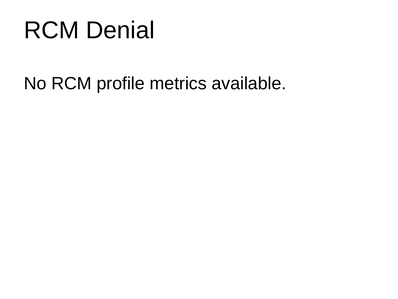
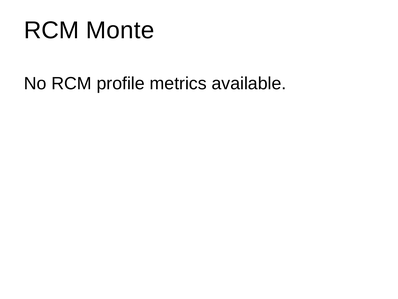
Denial: Denial -> Monte
